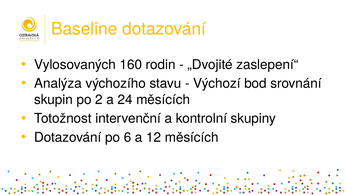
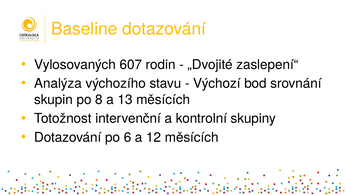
160: 160 -> 607
2: 2 -> 8
24: 24 -> 13
